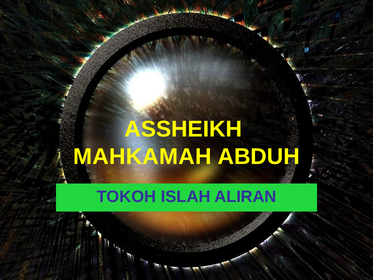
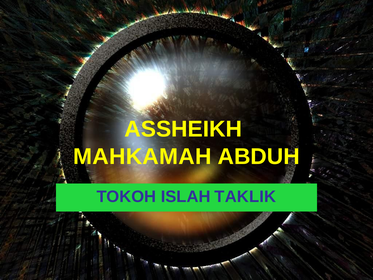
ALIRAN: ALIRAN -> TAKLIK
